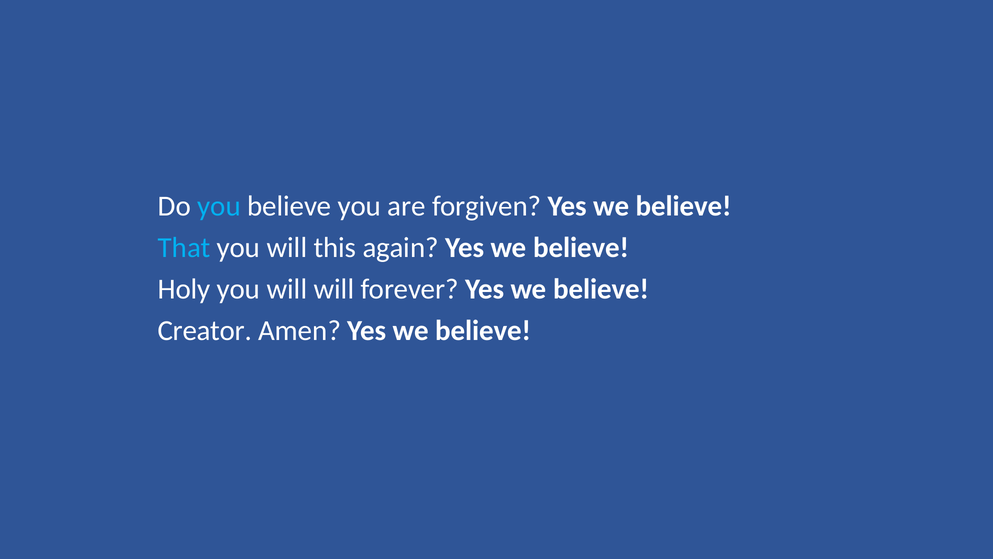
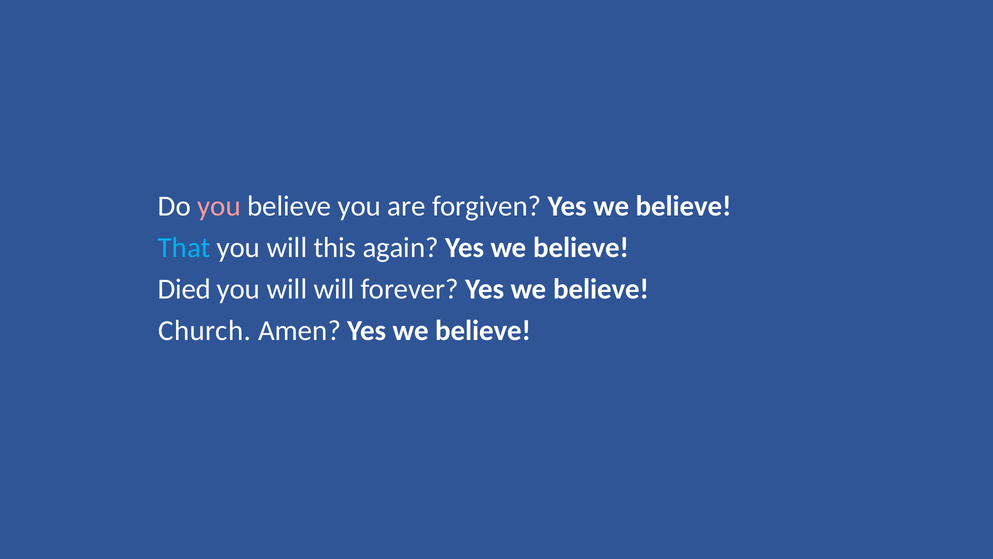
you at (219, 206) colour: light blue -> pink
Holy: Holy -> Died
Creator: Creator -> Church
